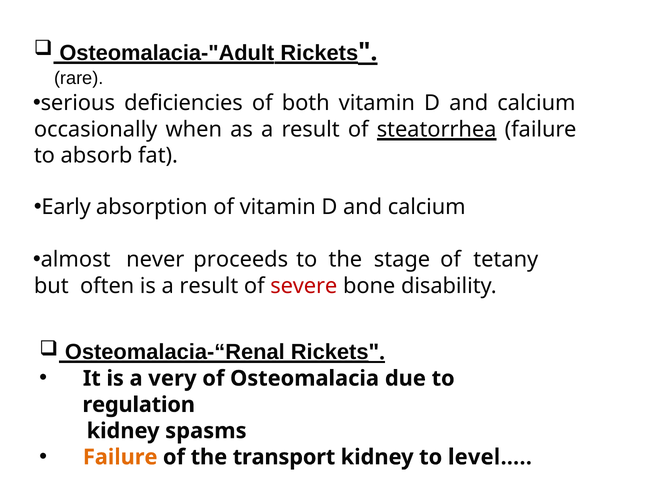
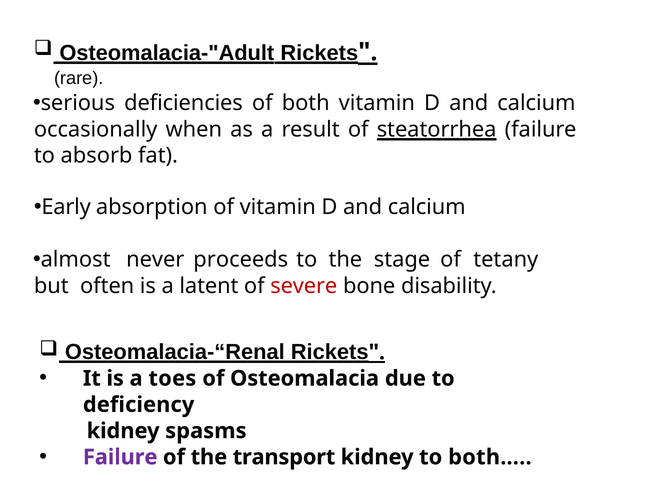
is a result: result -> latent
very: very -> toes
regulation: regulation -> deficiency
Failure at (120, 457) colour: orange -> purple
level…: level… -> both…
